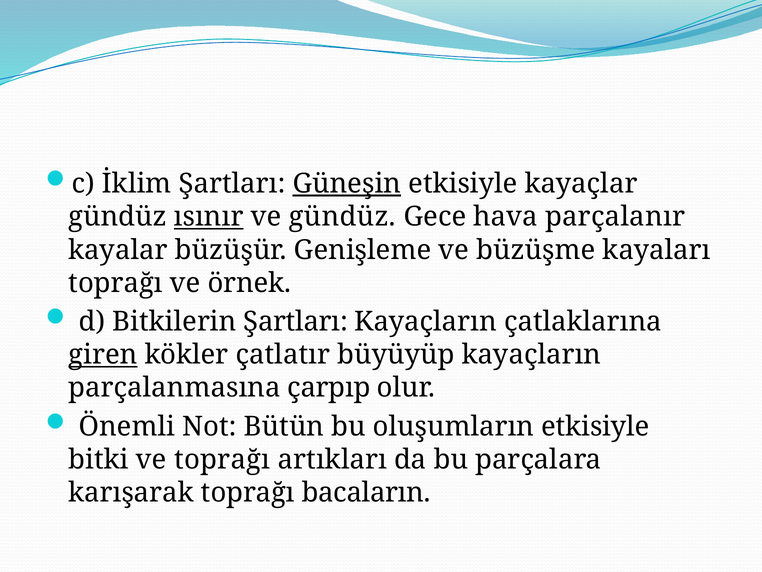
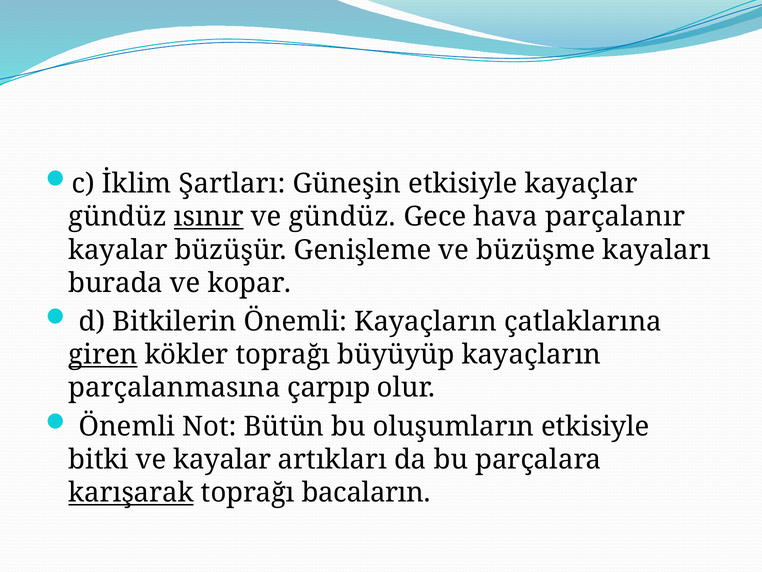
Güneşin underline: present -> none
toprağı at (116, 283): toprağı -> burada
örnek: örnek -> kopar
Bitkilerin Şartları: Şartları -> Önemli
kökler çatlatır: çatlatır -> toprağı
ve toprağı: toprağı -> kayalar
karışarak underline: none -> present
